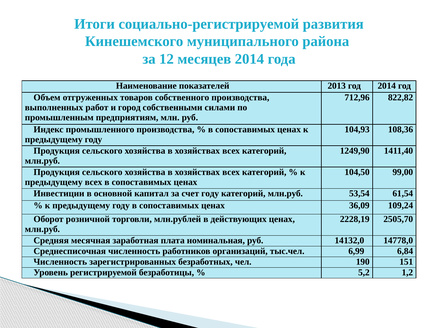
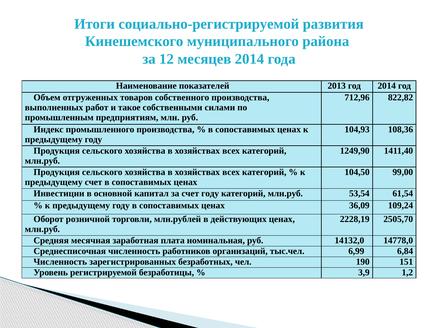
город: город -> такое
предыдущему всех: всех -> счет
5,2: 5,2 -> 3,9
